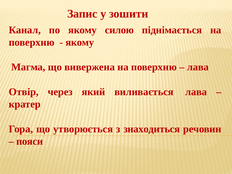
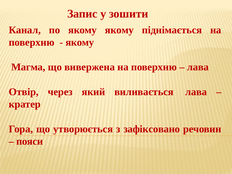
якому силою: силою -> якому
знаходиться: знаходиться -> зафіксовано
